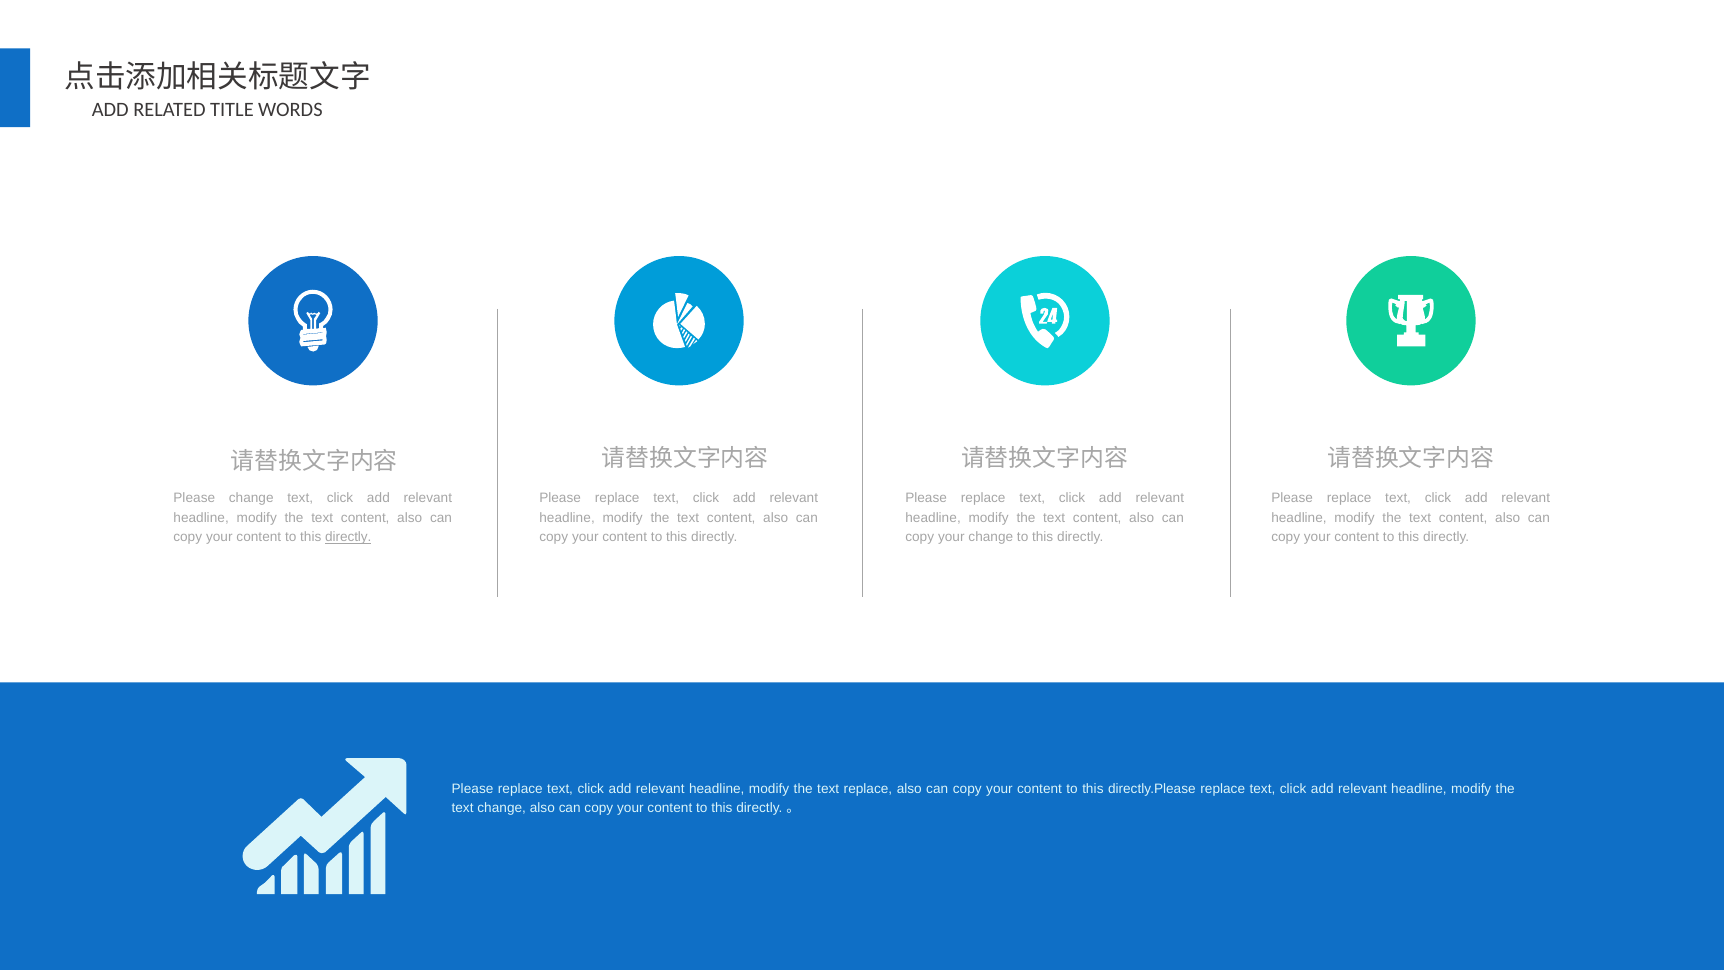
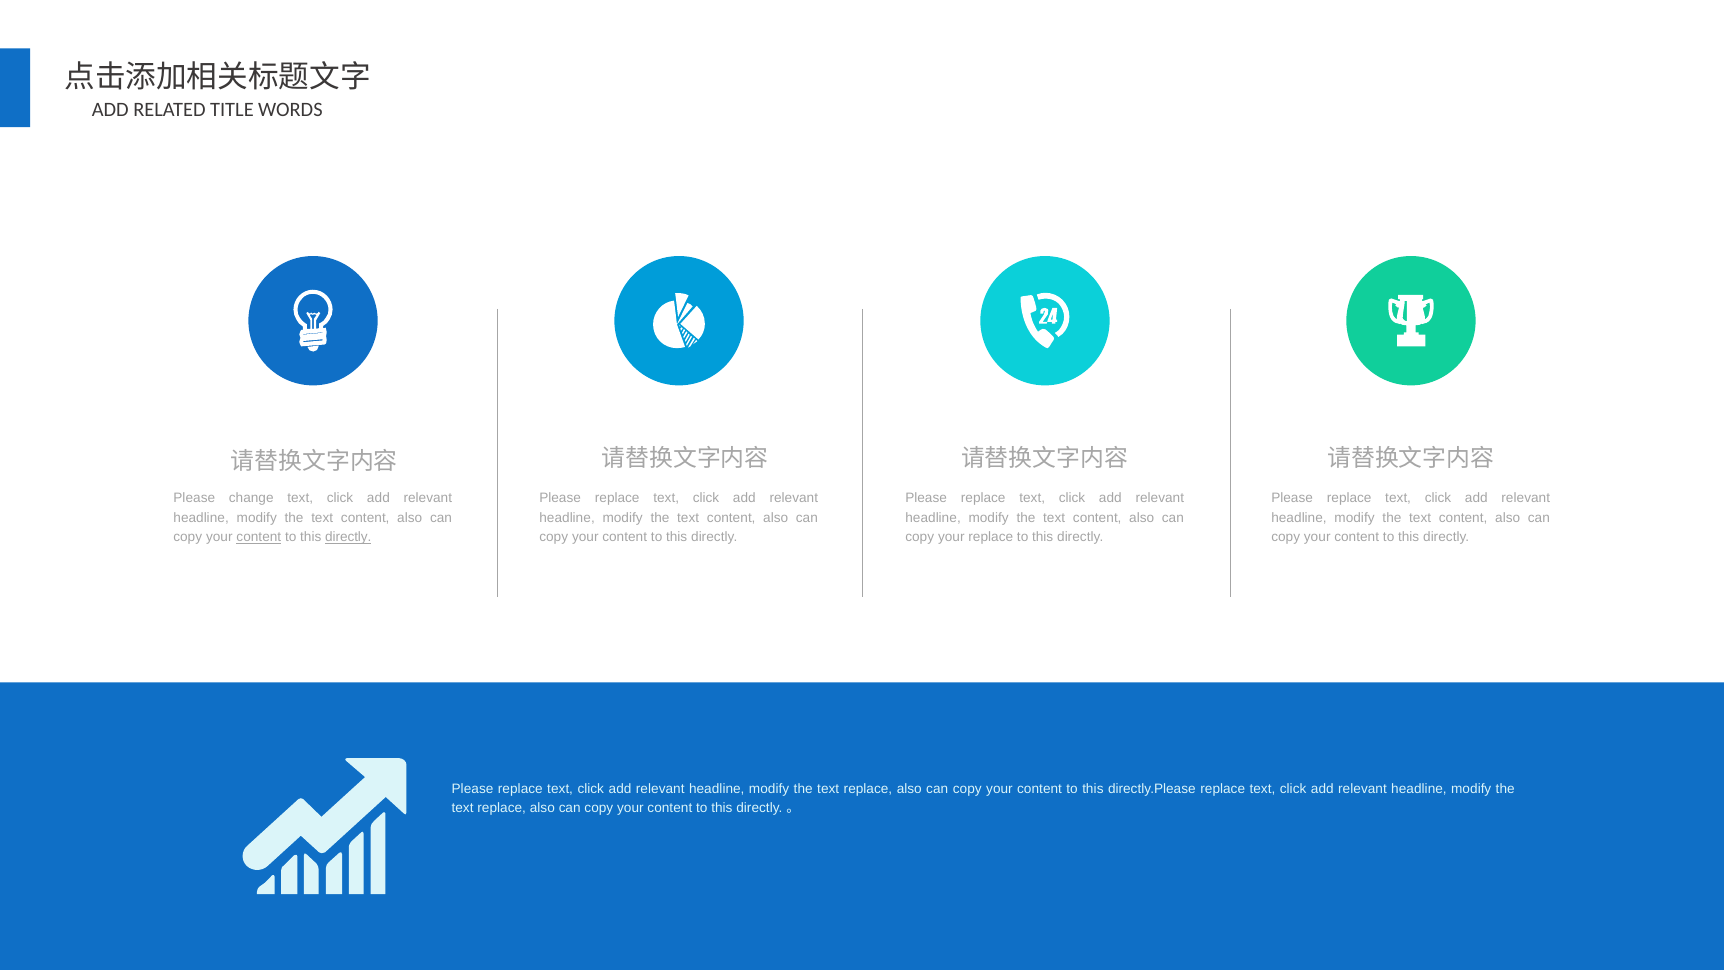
content at (259, 537) underline: none -> present
your change: change -> replace
change at (502, 808): change -> replace
